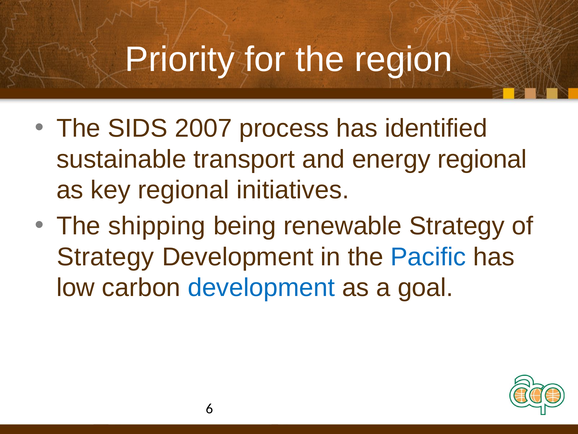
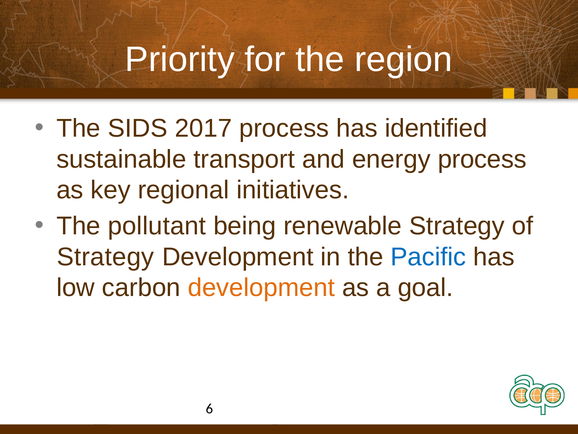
2007: 2007 -> 2017
energy regional: regional -> process
shipping: shipping -> pollutant
development at (261, 287) colour: blue -> orange
